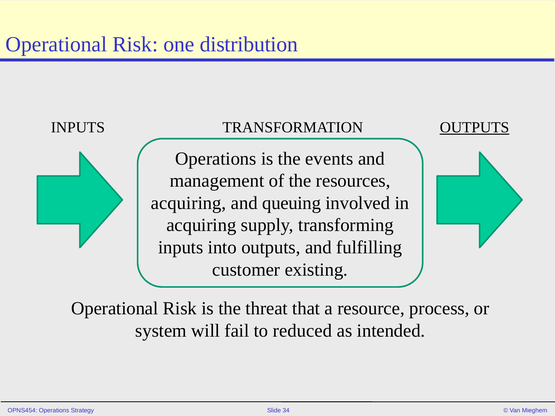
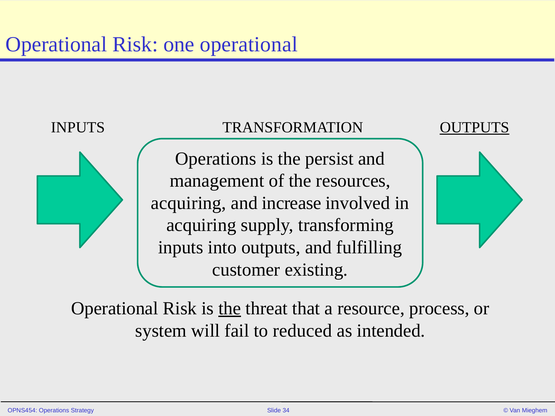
one distribution: distribution -> operational
events: events -> persist
queuing: queuing -> increase
the at (230, 309) underline: none -> present
